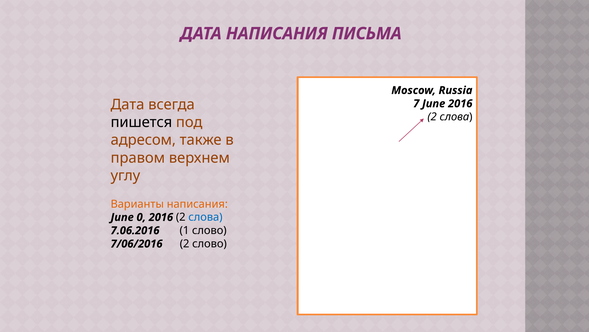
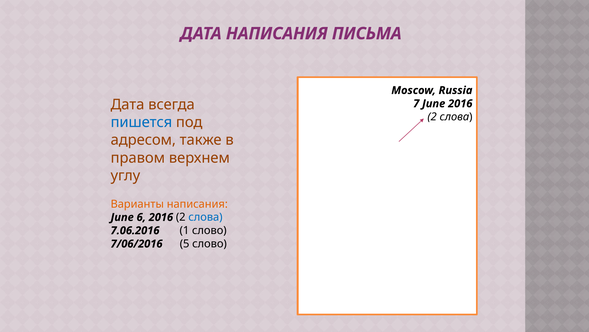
пишется colour: black -> blue
0: 0 -> 6
7/06/2016 2: 2 -> 5
